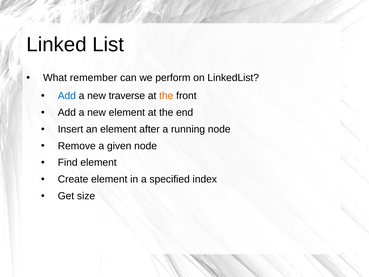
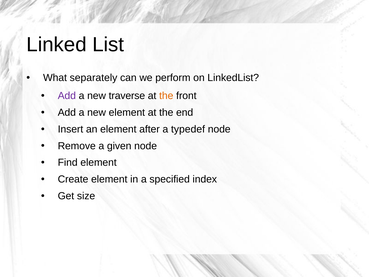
remember: remember -> separately
Add at (67, 96) colour: blue -> purple
running: running -> typedef
